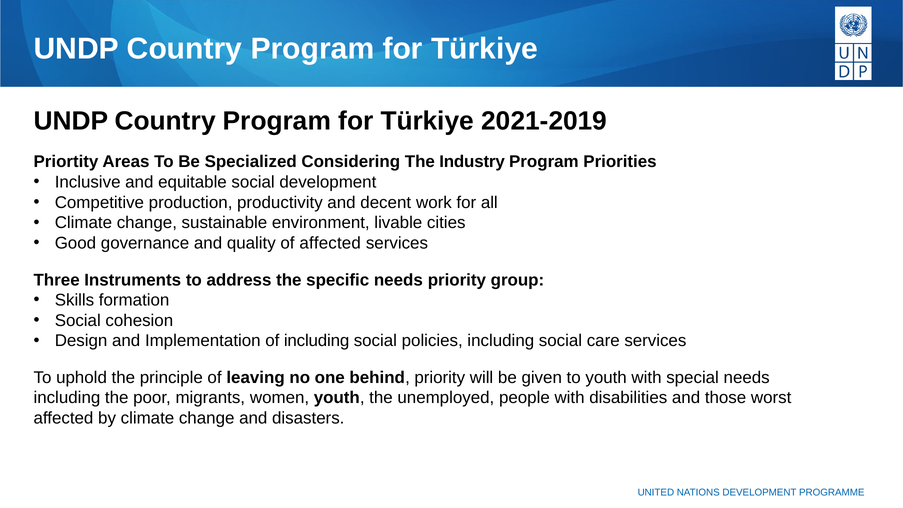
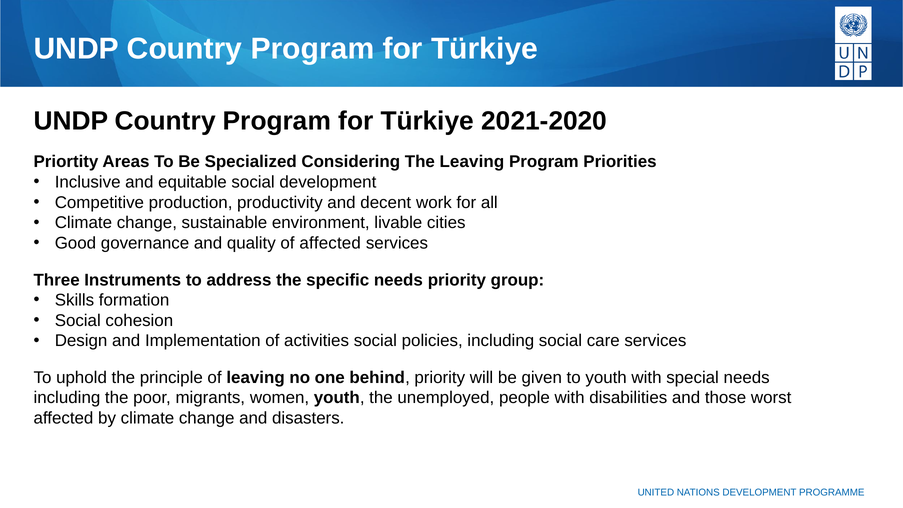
2021-2019: 2021-2019 -> 2021-2020
The Industry: Industry -> Leaving
of including: including -> activities
